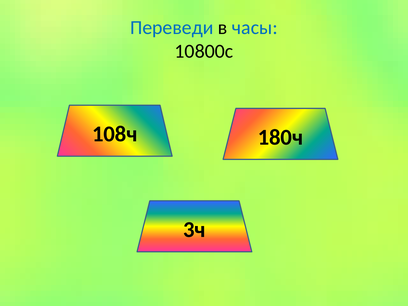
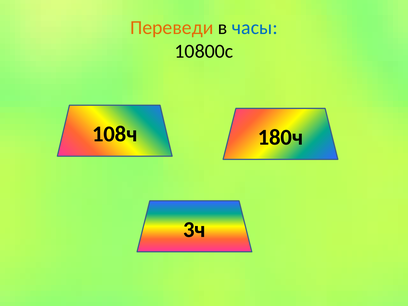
Переведи colour: blue -> orange
